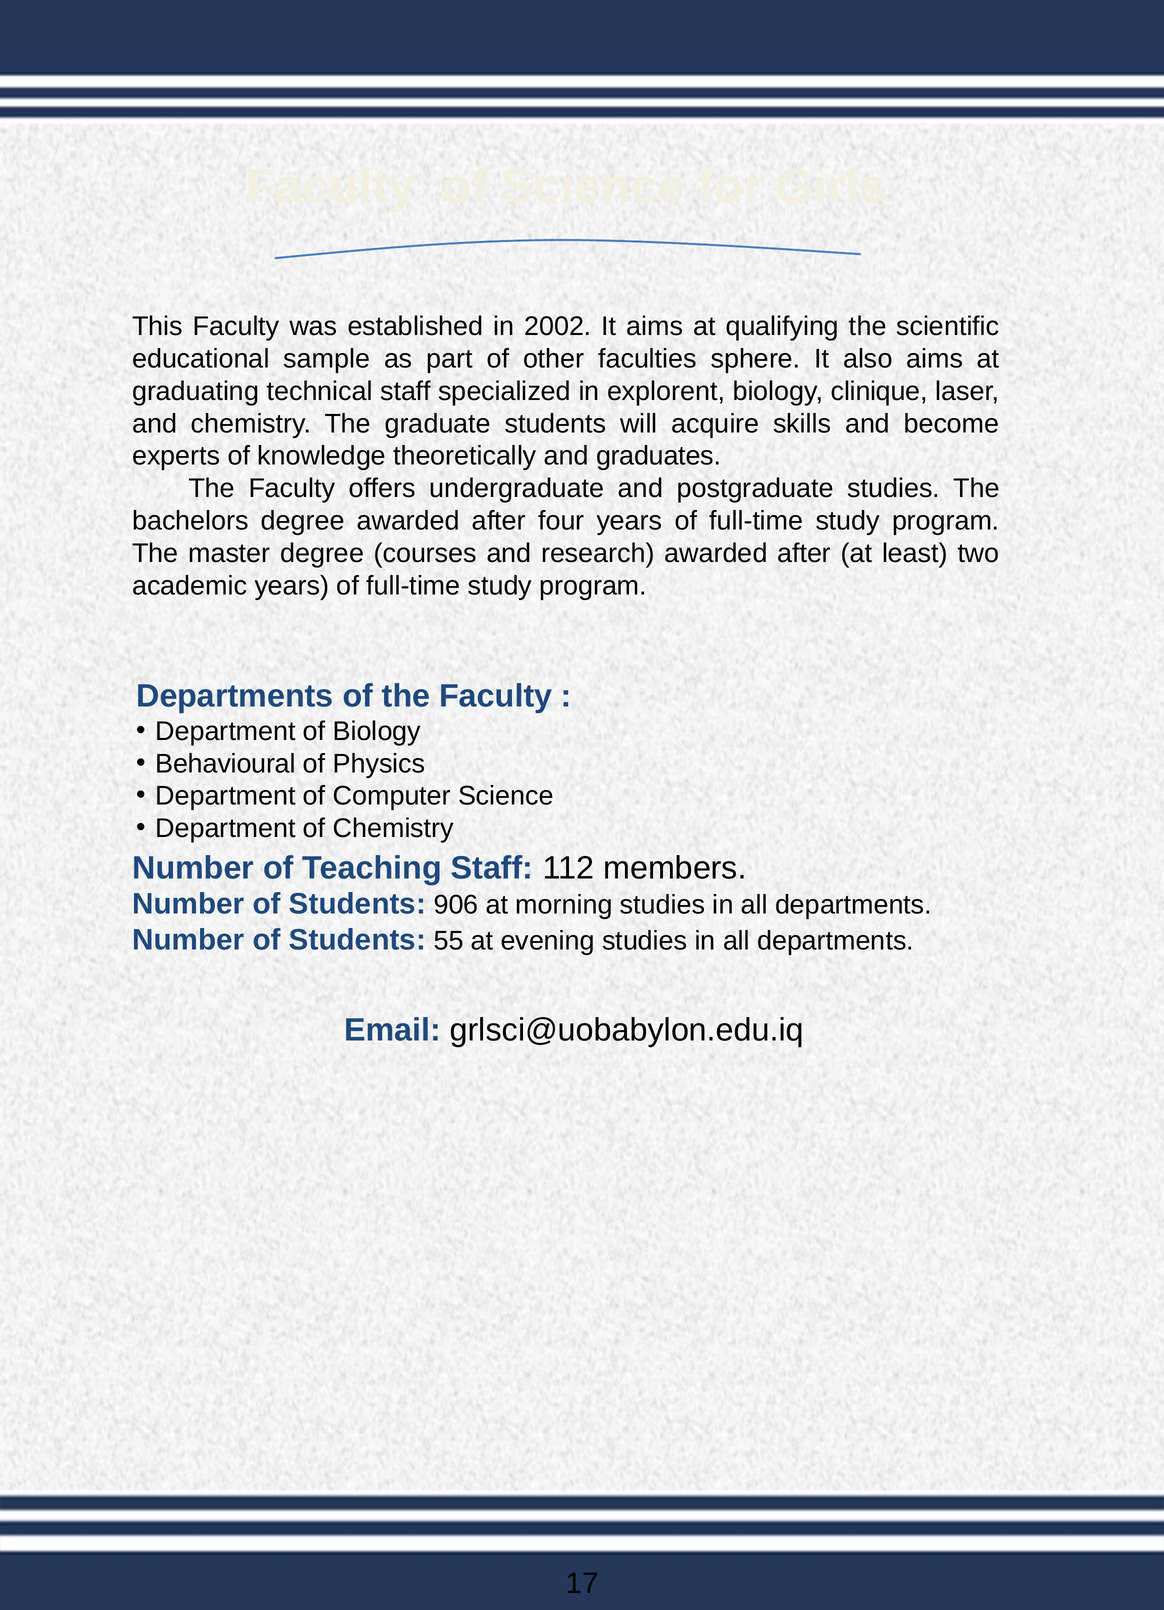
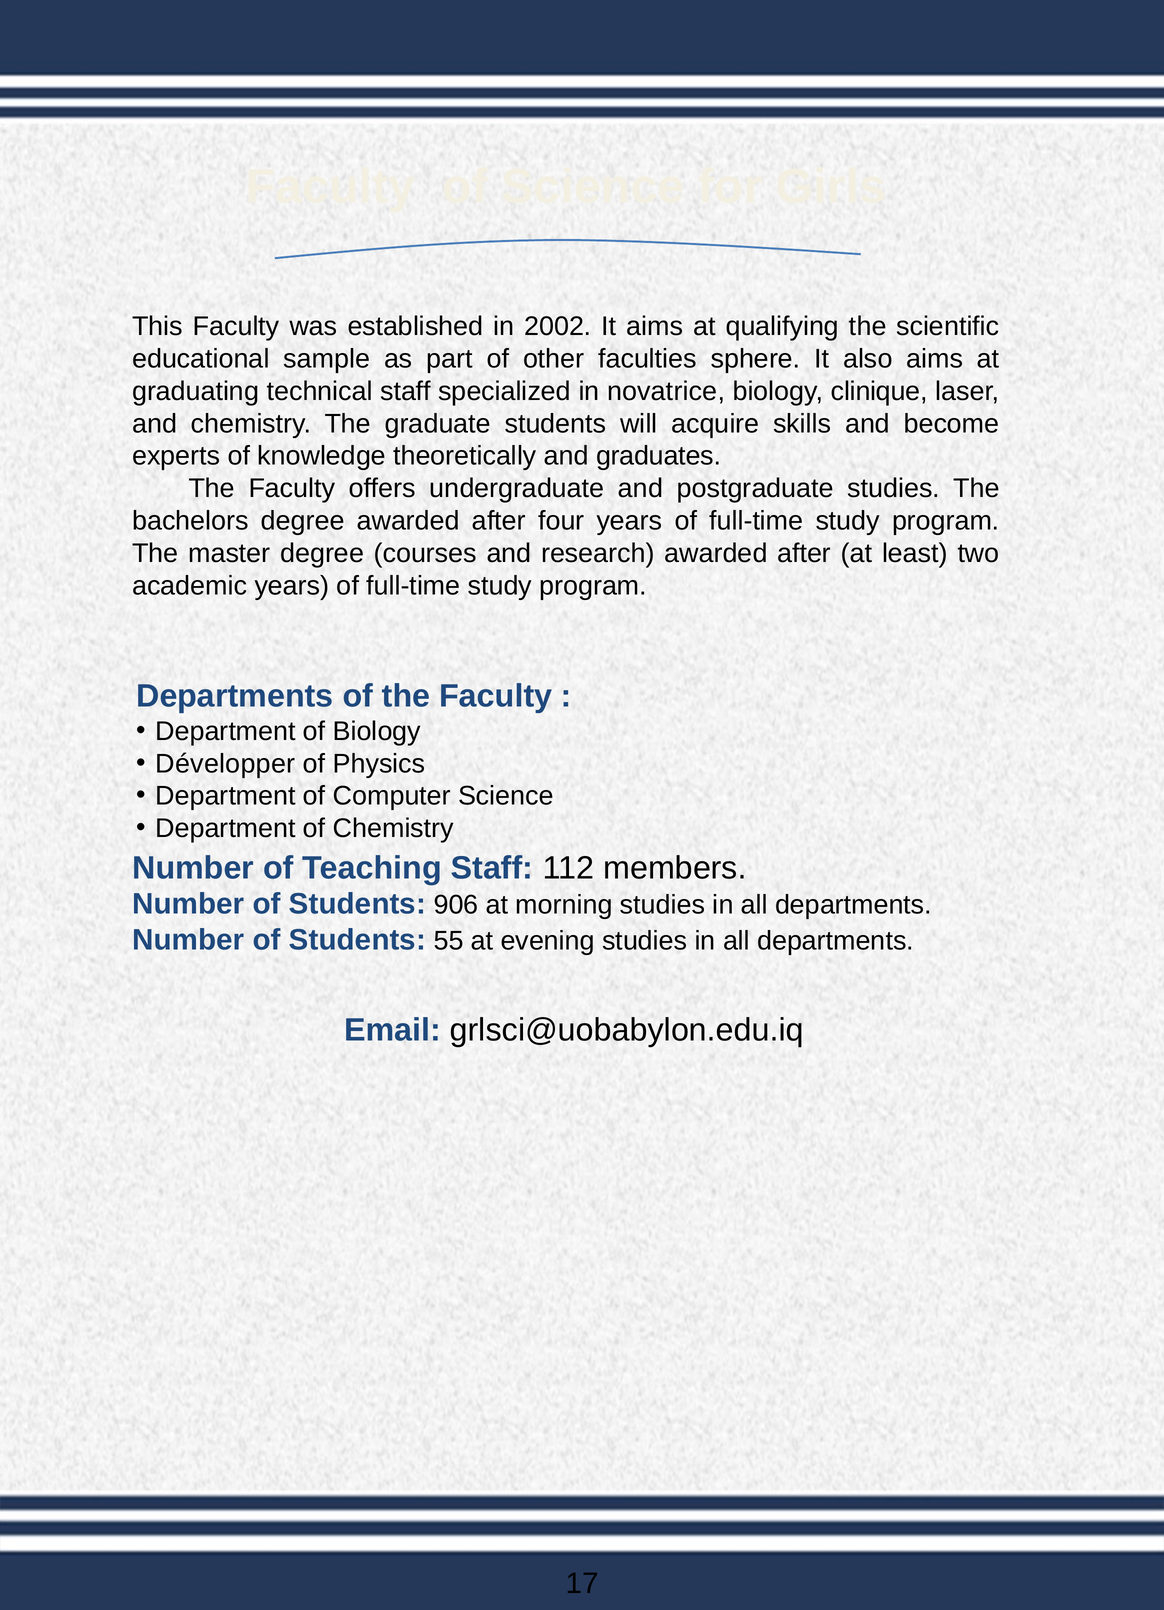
explorent: explorent -> novatrice
Behavioural: Behavioural -> Développer
